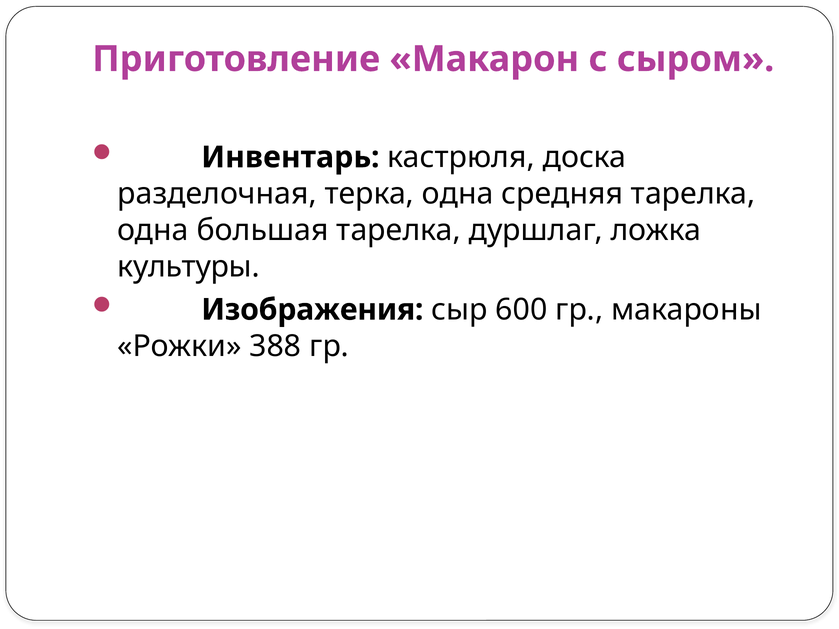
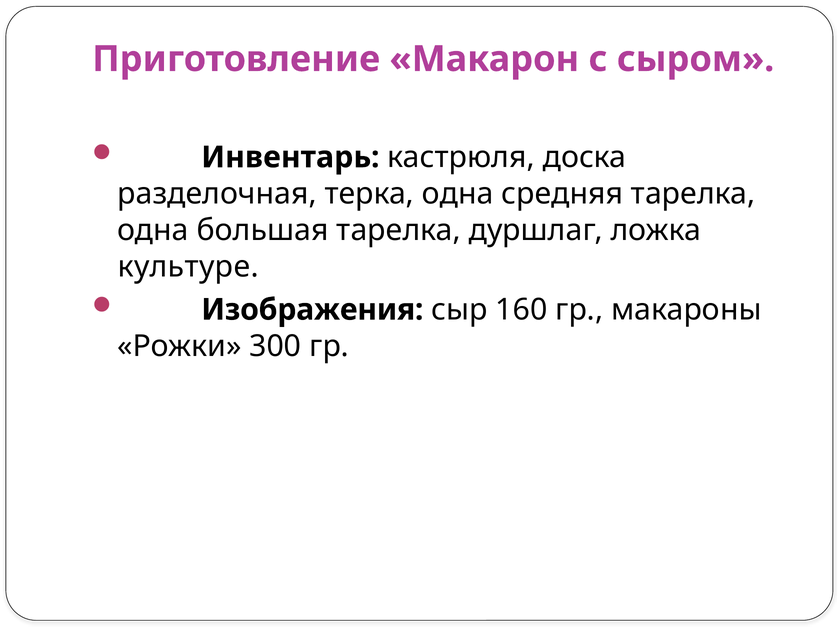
культуры: культуры -> культуре
600: 600 -> 160
388: 388 -> 300
